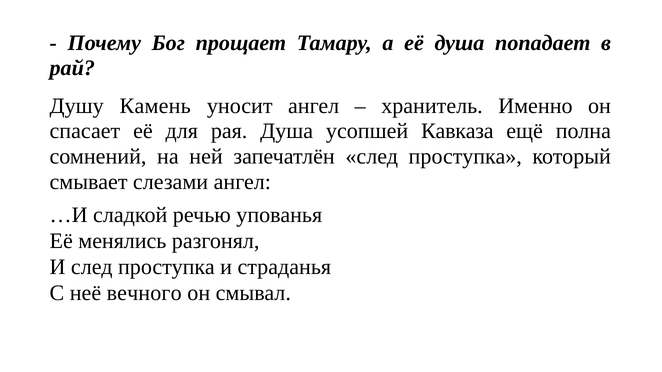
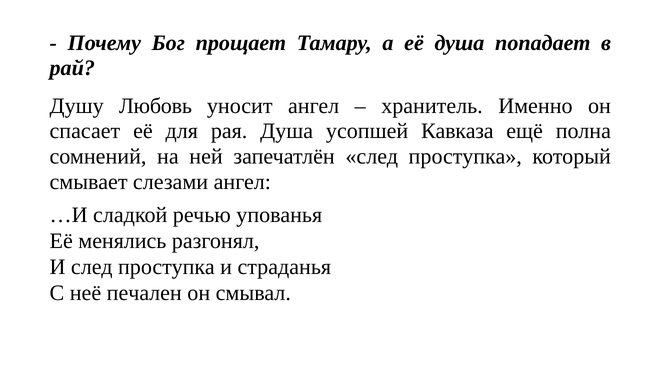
Камень: Камень -> Любовь
вечного: вечного -> печален
